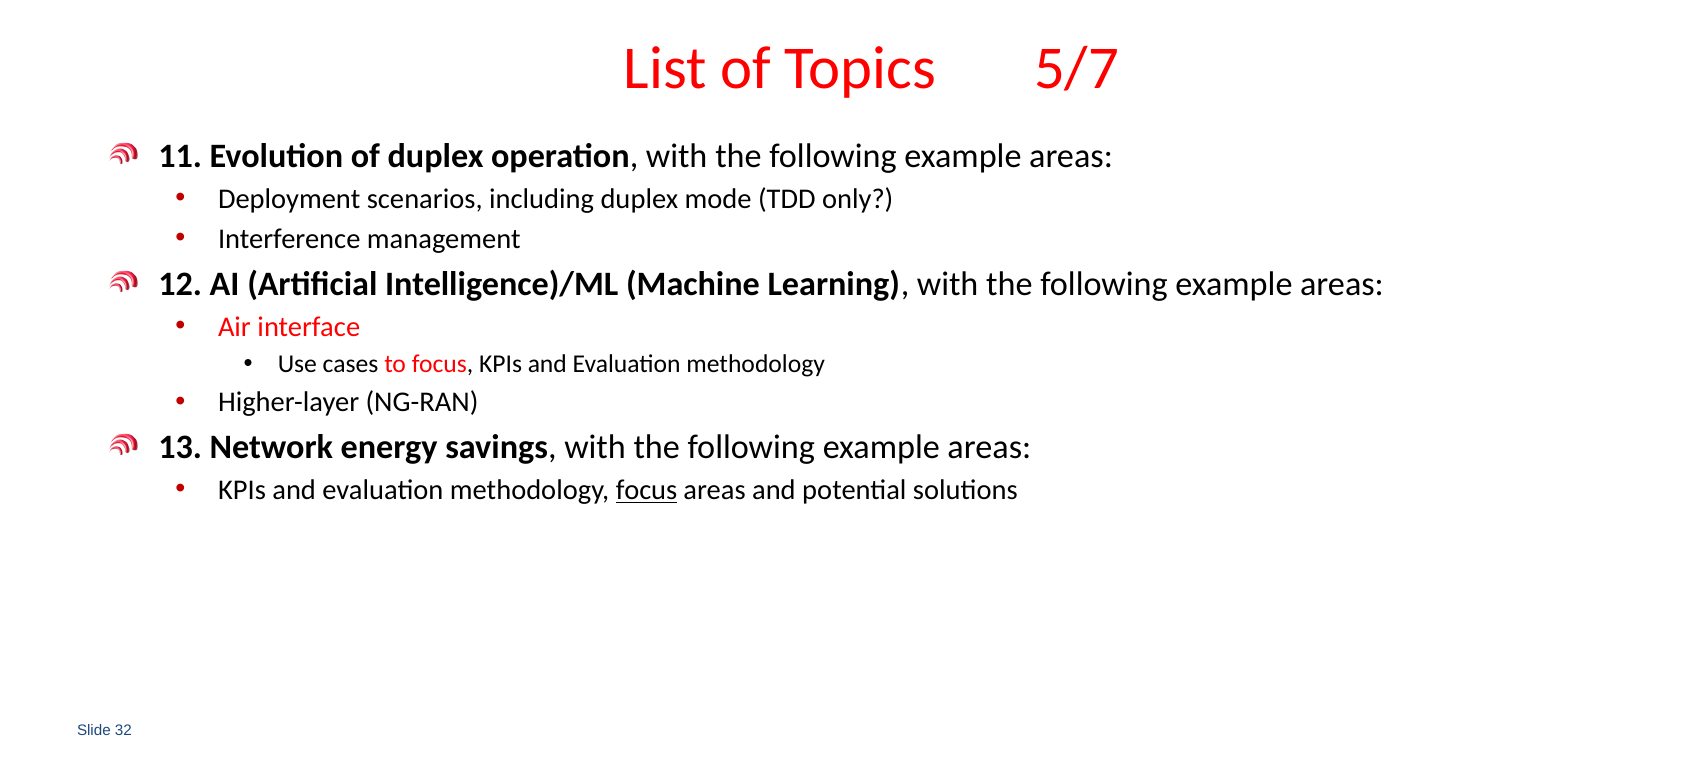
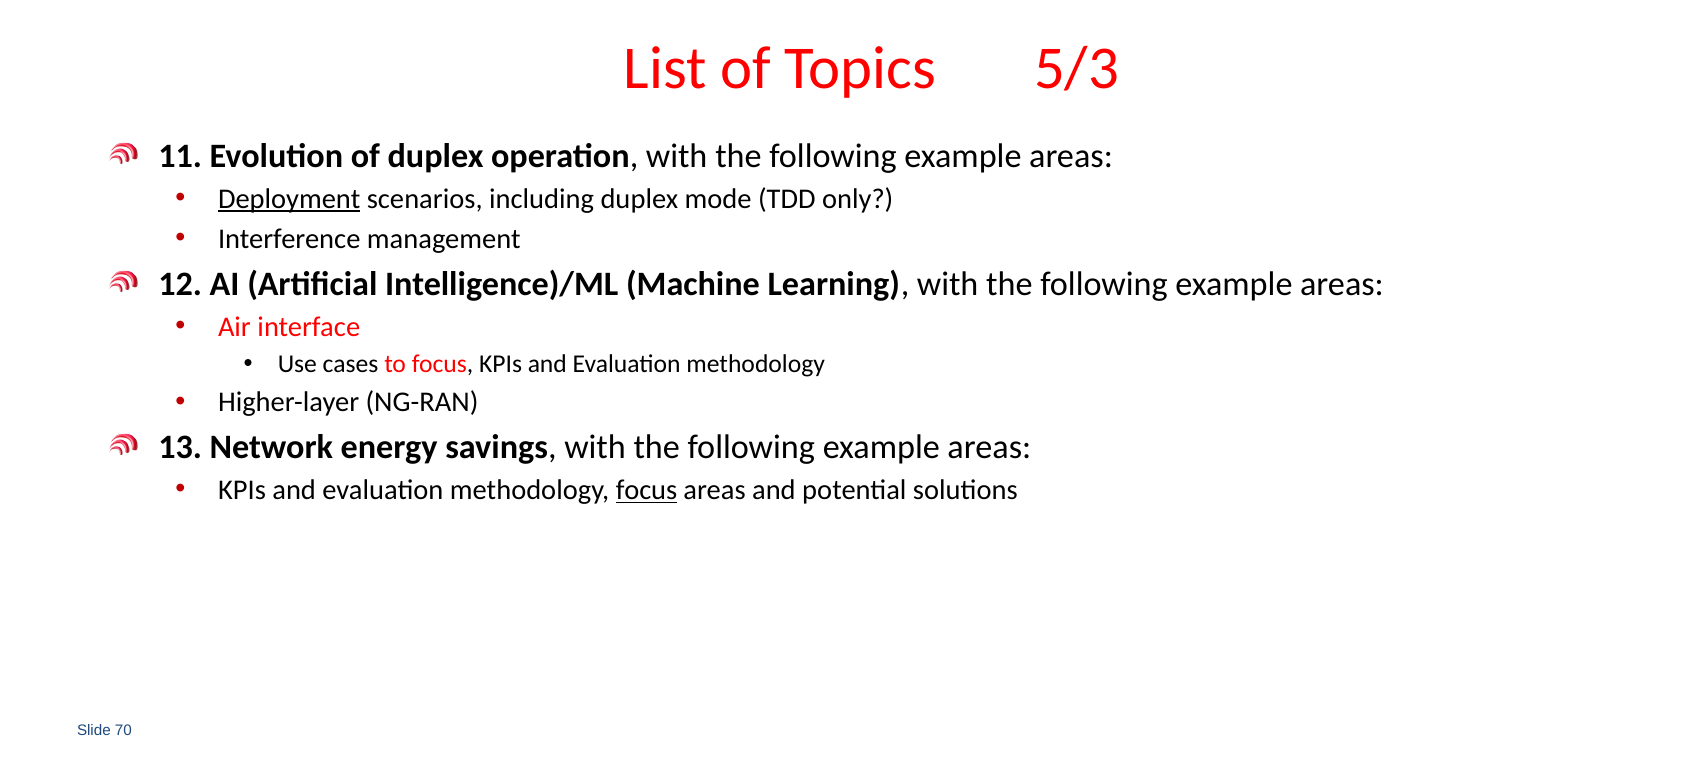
5/7: 5/7 -> 5/3
Deployment underline: none -> present
32: 32 -> 70
